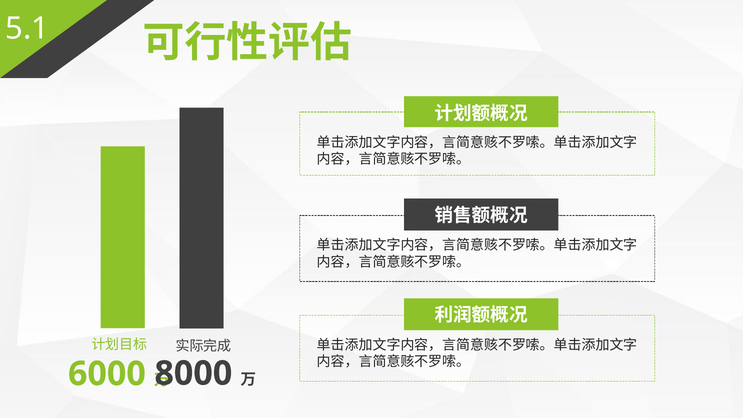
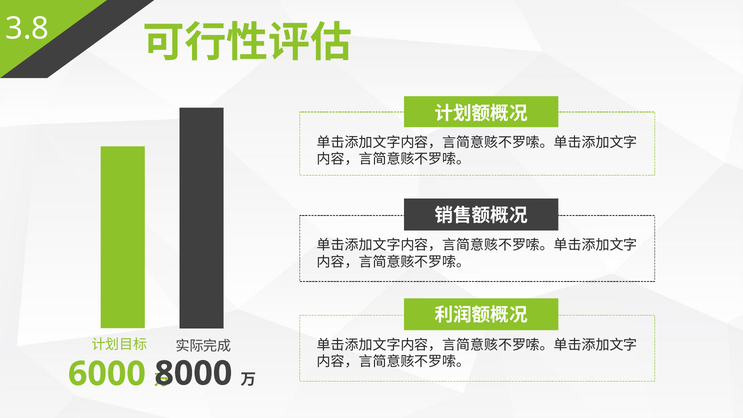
5.1: 5.1 -> 3.8
